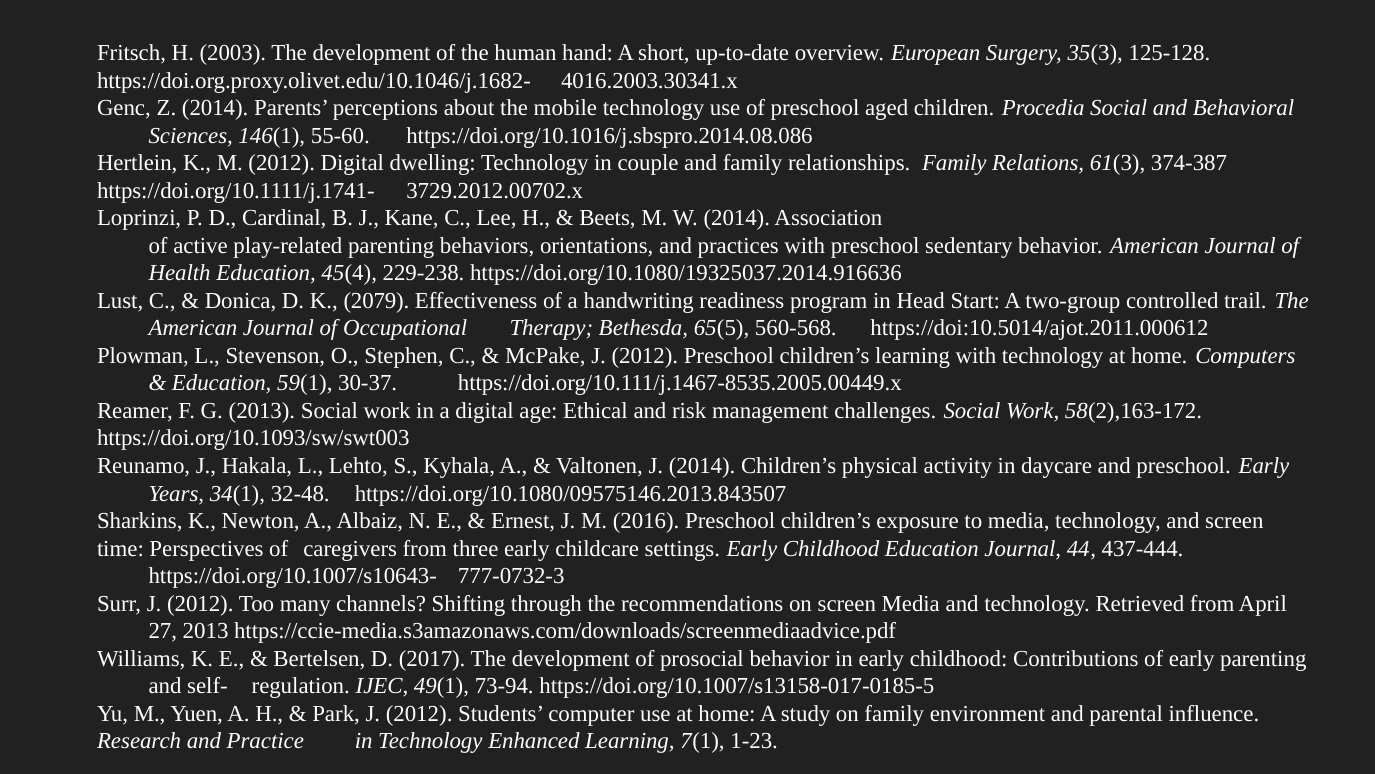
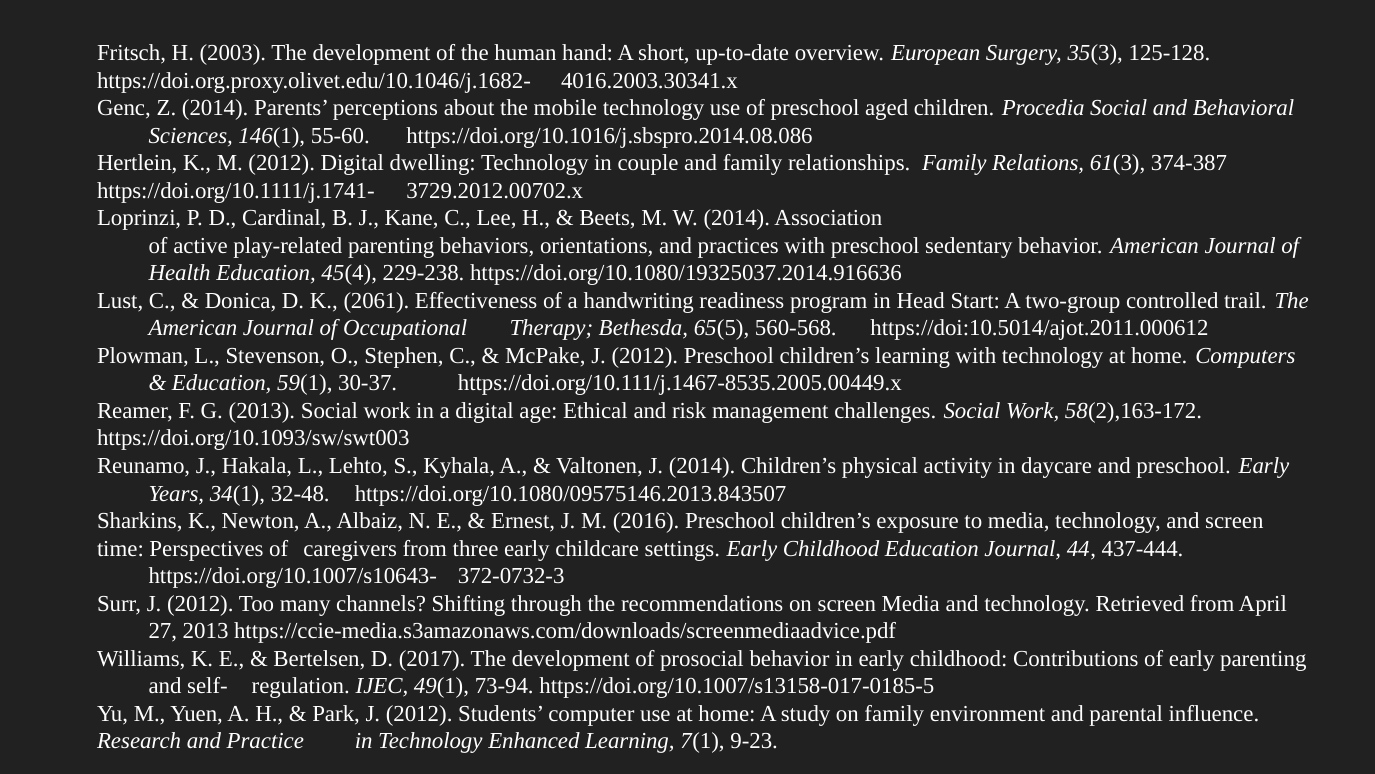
2079: 2079 -> 2061
777-0732-3: 777-0732-3 -> 372-0732-3
1-23: 1-23 -> 9-23
